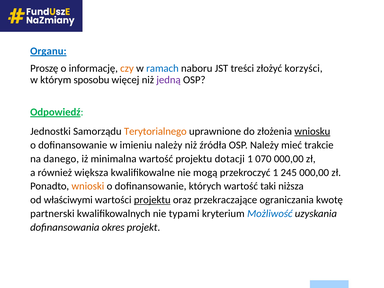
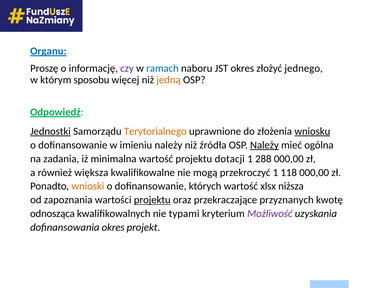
czy colour: orange -> purple
JST treści: treści -> okres
korzyści: korzyści -> jednego
jedną colour: purple -> orange
Jednostki underline: none -> present
Należy at (264, 145) underline: none -> present
trakcie: trakcie -> ogólna
danego: danego -> zadania
070: 070 -> 288
245: 245 -> 118
taki: taki -> xlsx
właściwymi: właściwymi -> zapoznania
ograniczania: ograniczania -> przyznanych
partnerski: partnerski -> odnosząca
Możliwość colour: blue -> purple
